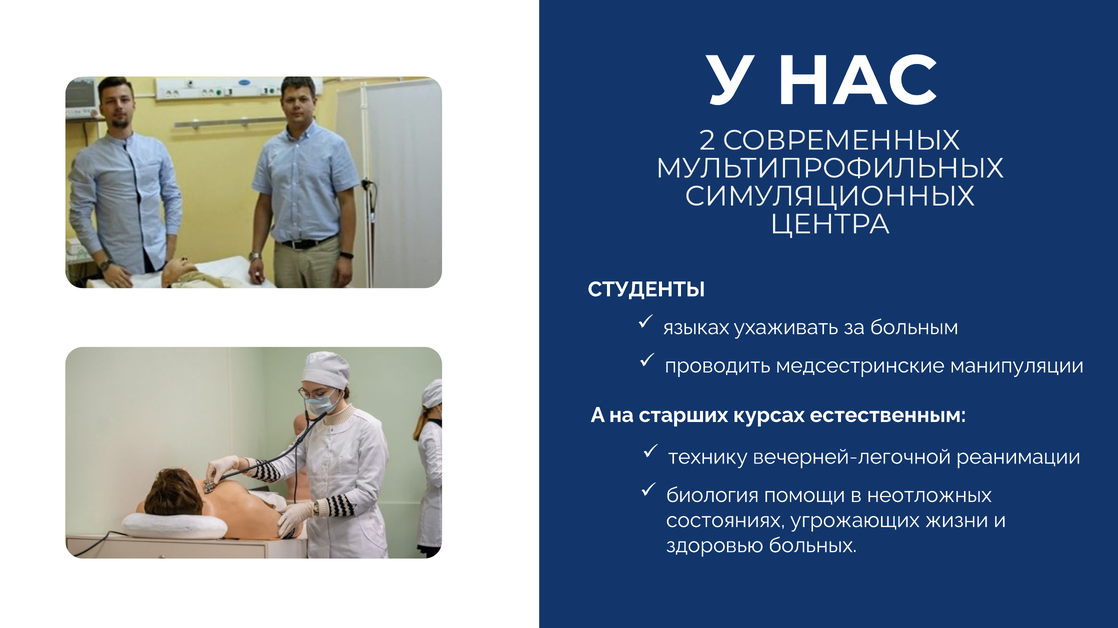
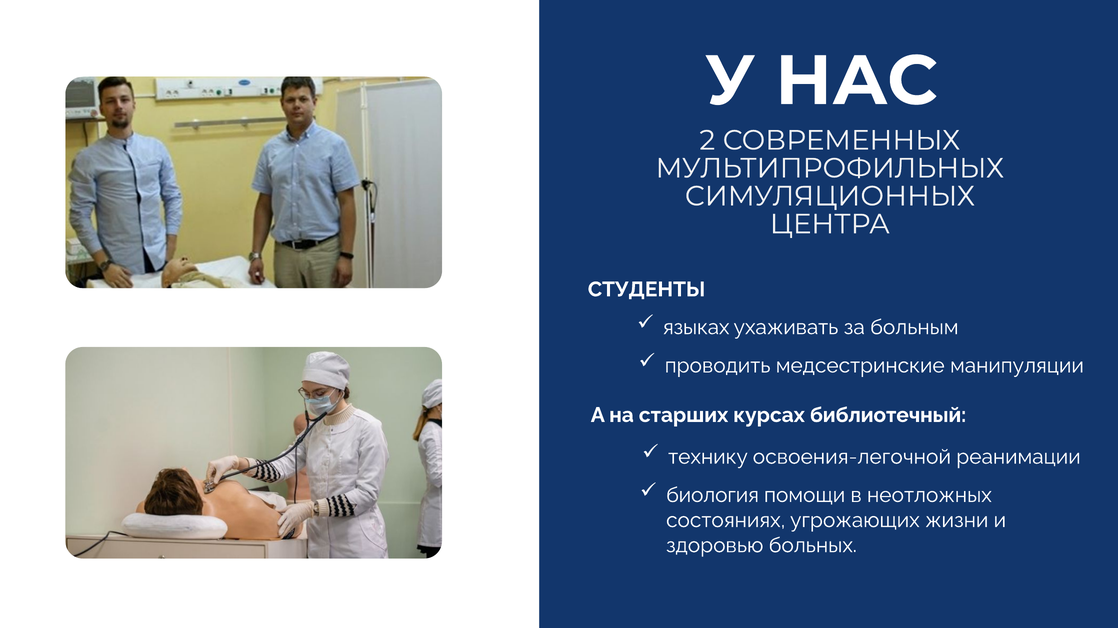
естественным: естественным -> библиотечный
вечерней-легочной: вечерней-легочной -> освоения-легочной
